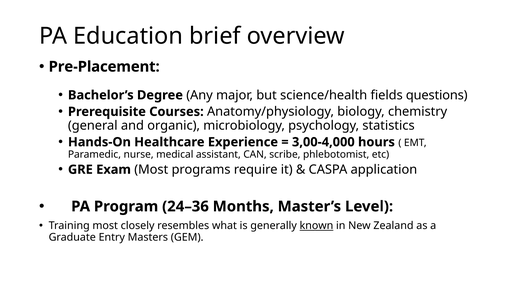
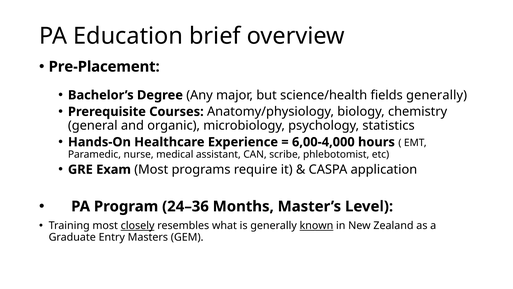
fields questions: questions -> generally
3,00-4,000: 3,00-4,000 -> 6,00-4,000
closely underline: none -> present
